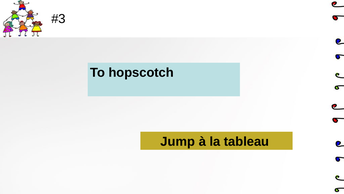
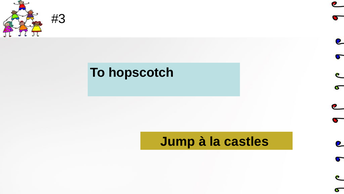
tableau: tableau -> castles
